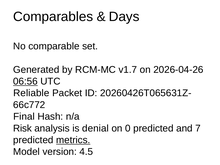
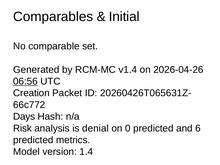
Days: Days -> Initial
v1.7: v1.7 -> v1.4
Reliable: Reliable -> Creation
Final: Final -> Days
7: 7 -> 6
metrics underline: present -> none
4.5: 4.5 -> 1.4
